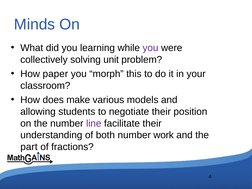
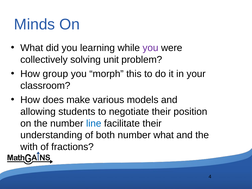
paper: paper -> group
line colour: purple -> blue
number work: work -> what
part: part -> with
